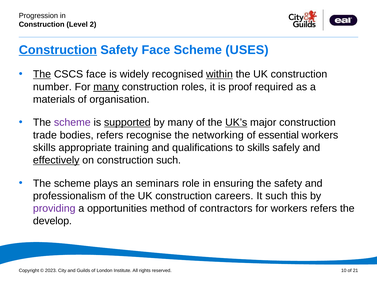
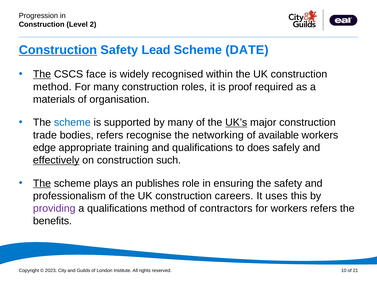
Safety Face: Face -> Lead
USES: USES -> DATE
within underline: present -> none
number at (52, 87): number -> method
many at (106, 87) underline: present -> none
scheme at (72, 122) colour: purple -> blue
supported underline: present -> none
essential: essential -> available
skills at (44, 148): skills -> edge
to skills: skills -> does
The at (42, 183) underline: none -> present
seminars: seminars -> publishes
It such: such -> uses
a opportunities: opportunities -> qualifications
develop: develop -> benefits
